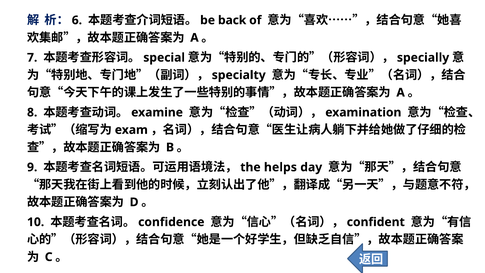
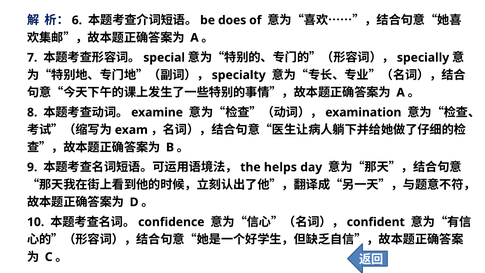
back: back -> does
